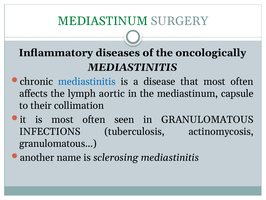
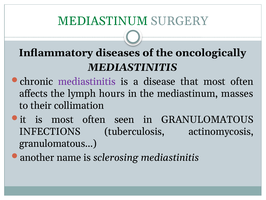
mediastinitis at (87, 81) colour: blue -> purple
aortic: aortic -> hours
capsule: capsule -> masses
